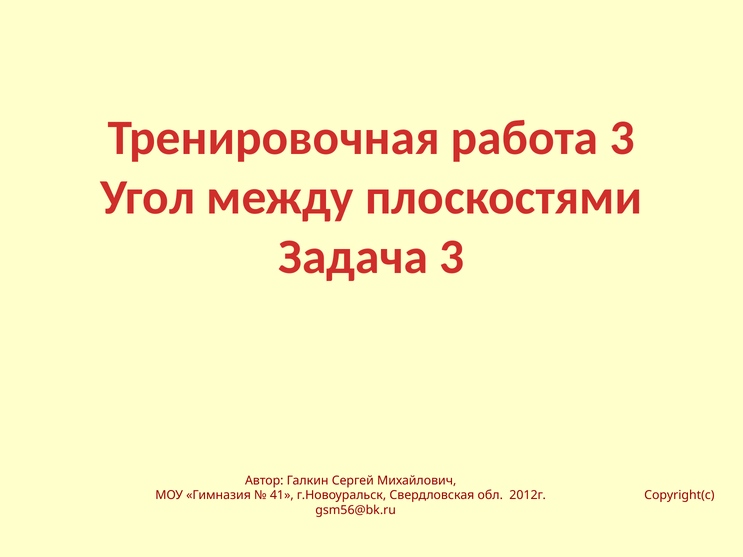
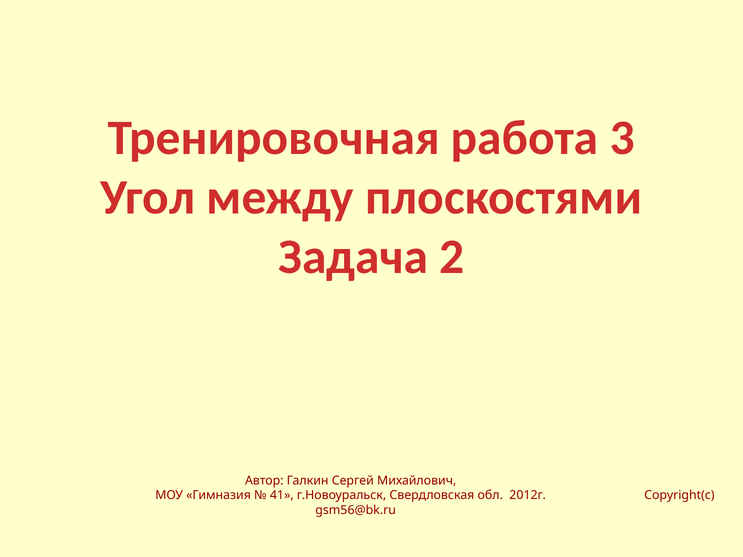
Задача 3: 3 -> 2
